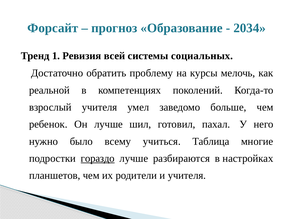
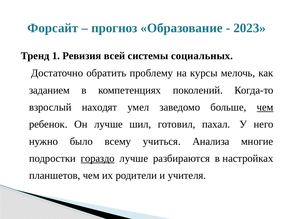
2034: 2034 -> 2023
реальной: реальной -> заданием
взрослый учителя: учителя -> находят
чем at (265, 107) underline: none -> present
Таблица: Таблица -> Анализа
